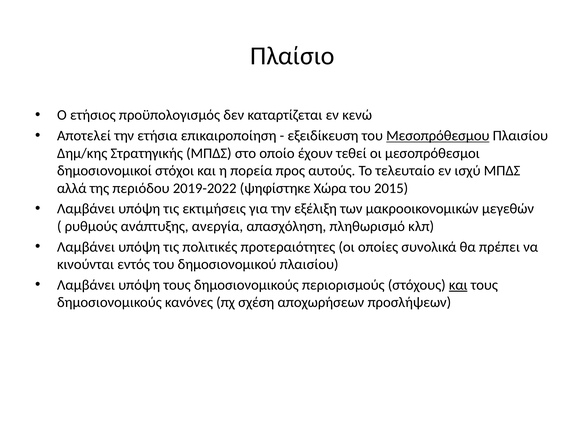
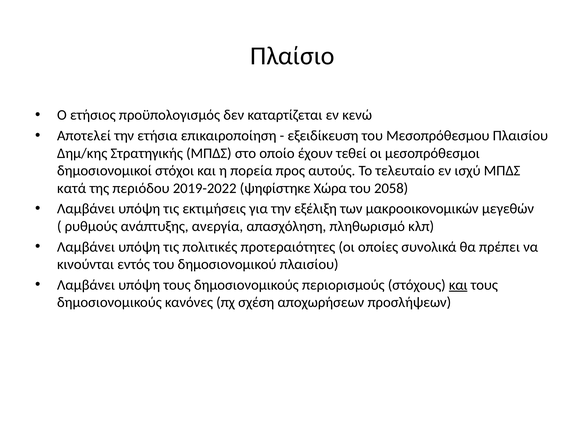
Μεσοπρόθεσμου underline: present -> none
αλλά: αλλά -> κατά
2015: 2015 -> 2058
